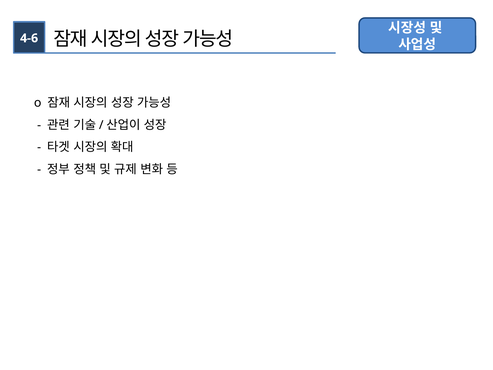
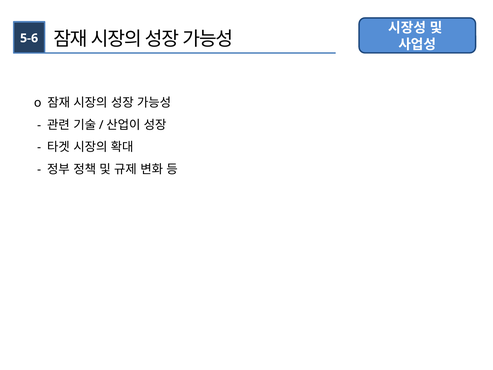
4-6: 4-6 -> 5-6
